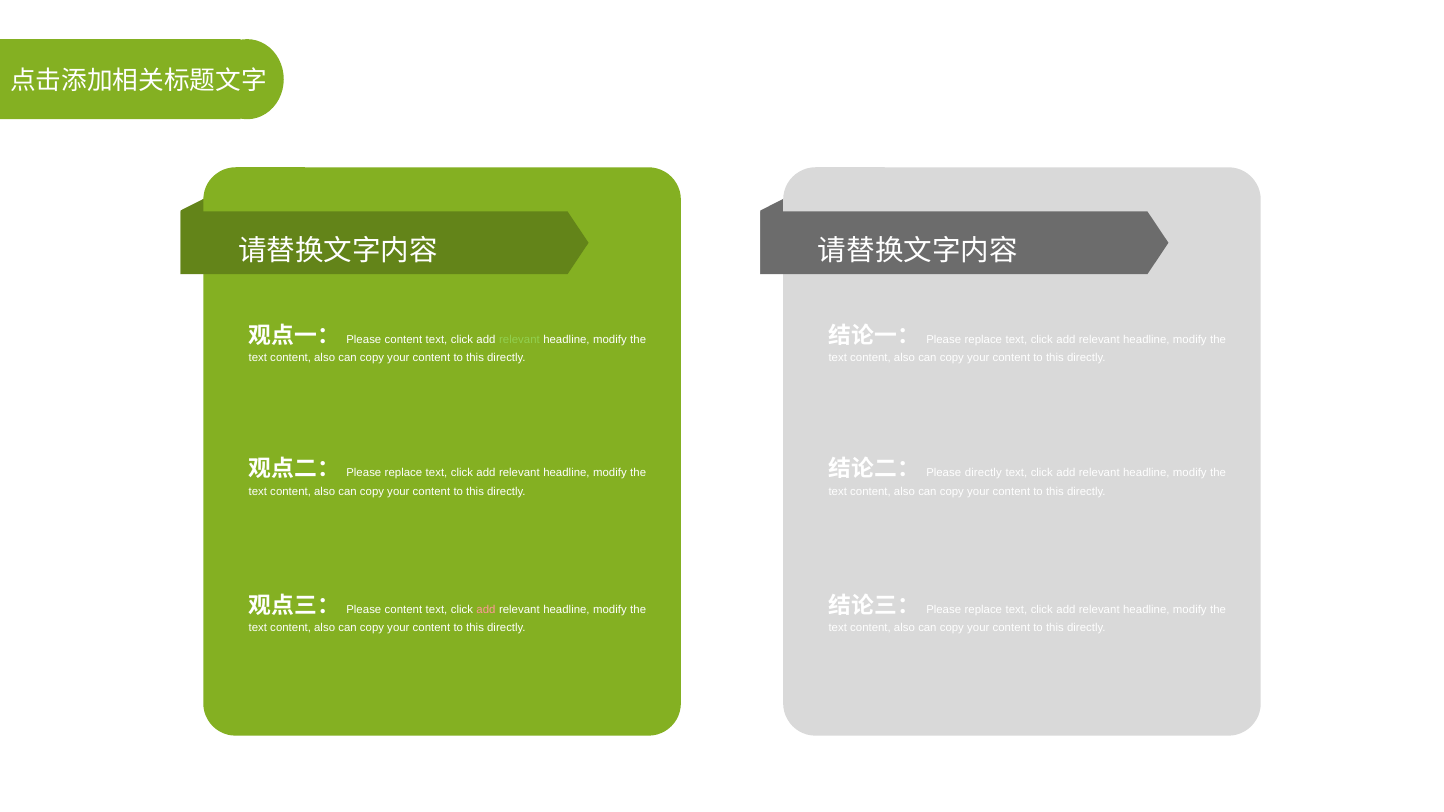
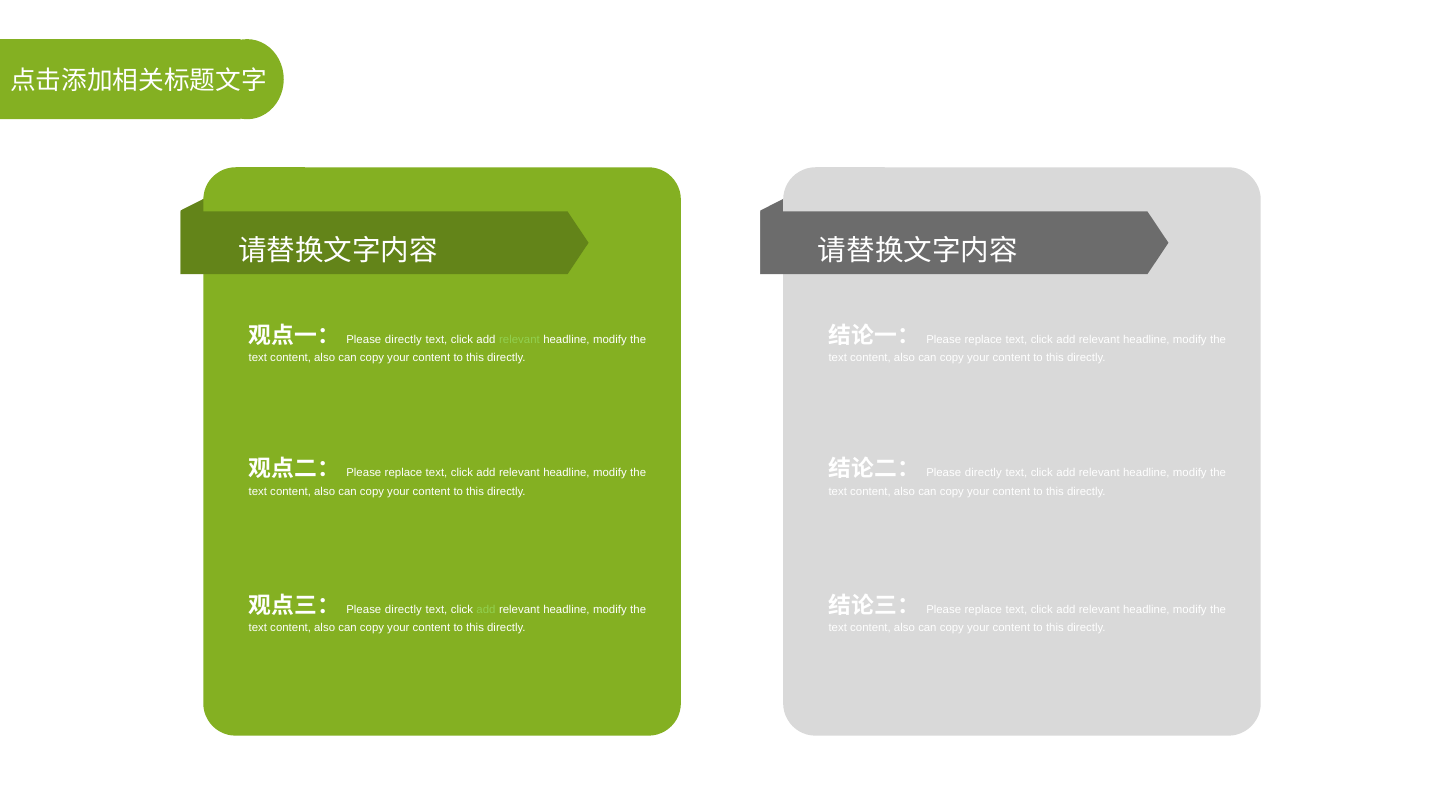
content at (403, 340): content -> directly
content at (403, 610): content -> directly
add at (486, 610) colour: pink -> light green
